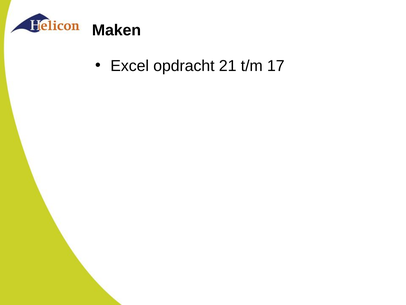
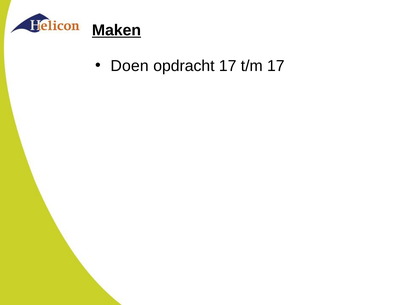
Maken underline: none -> present
Excel: Excel -> Doen
opdracht 21: 21 -> 17
